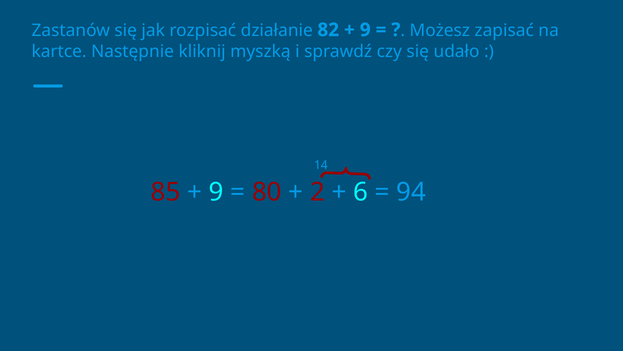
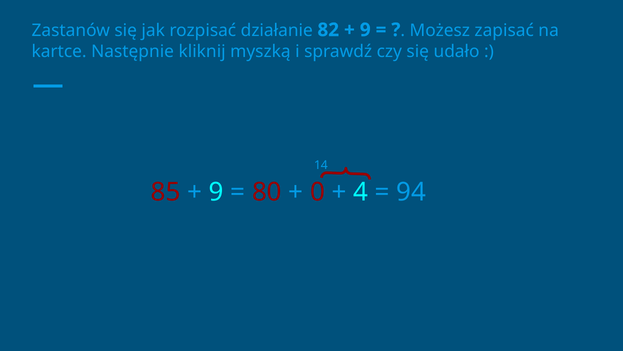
2: 2 -> 0
6: 6 -> 4
